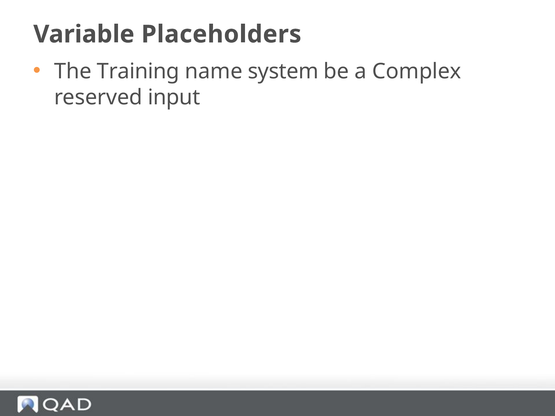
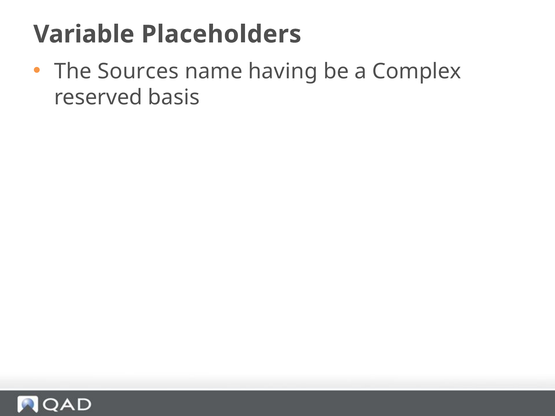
Training: Training -> Sources
system: system -> having
input: input -> basis
